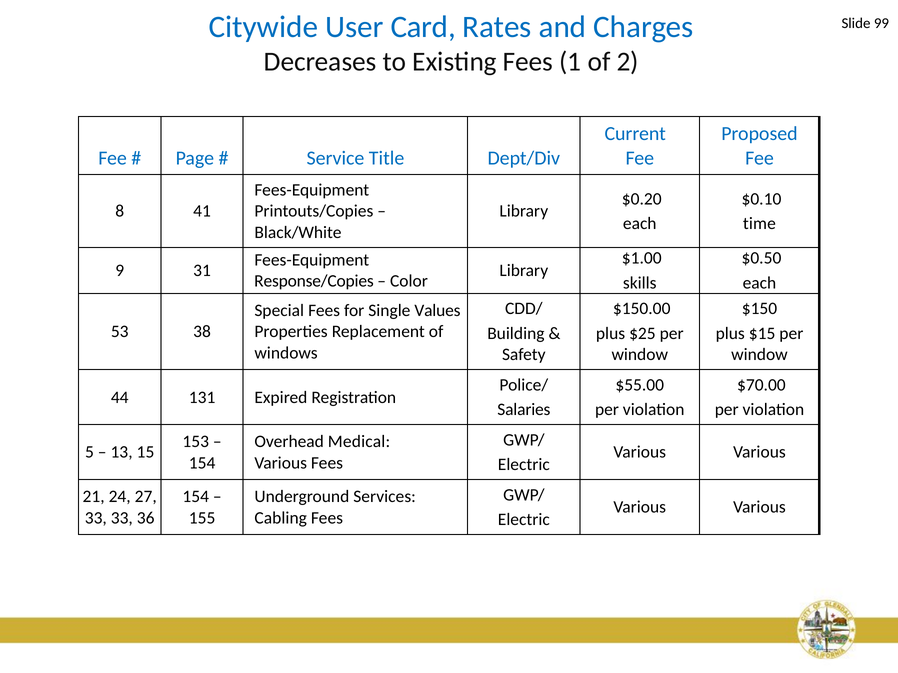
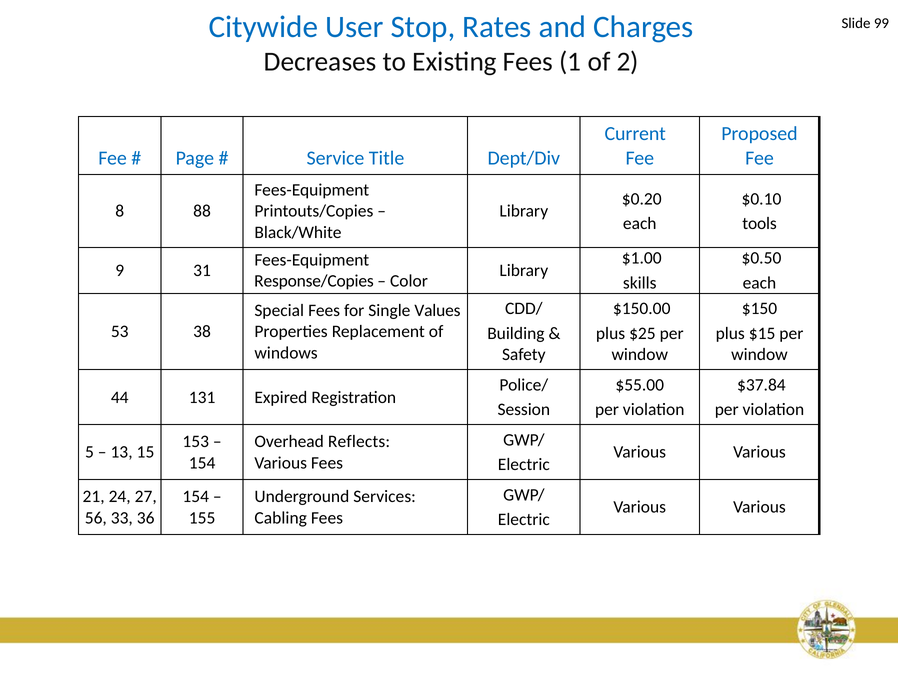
Card: Card -> Stop
41: 41 -> 88
time: time -> tools
$70.00: $70.00 -> $37.84
Salaries: Salaries -> Session
Medical: Medical -> Reflects
33 at (96, 518): 33 -> 56
